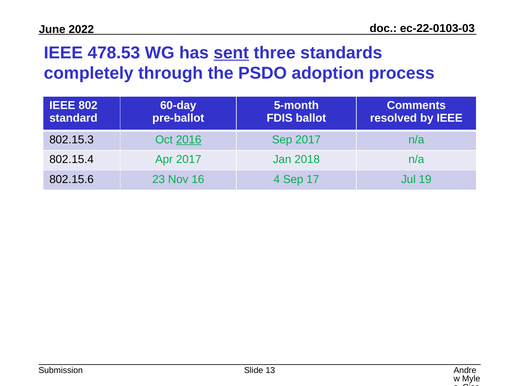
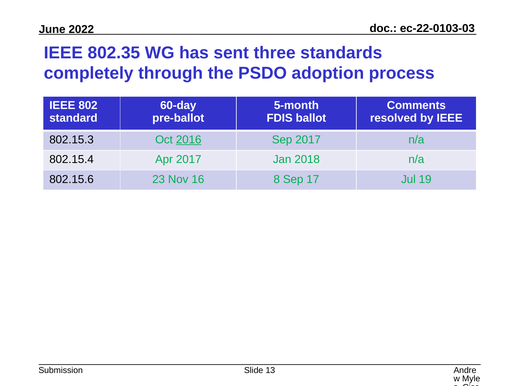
478.53: 478.53 -> 802.35
sent underline: present -> none
4: 4 -> 8
